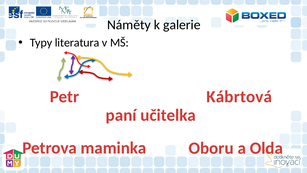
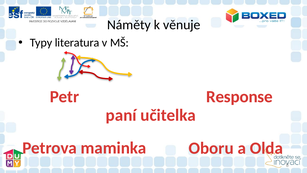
galerie: galerie -> věnuje
Kábrtová: Kábrtová -> Response
